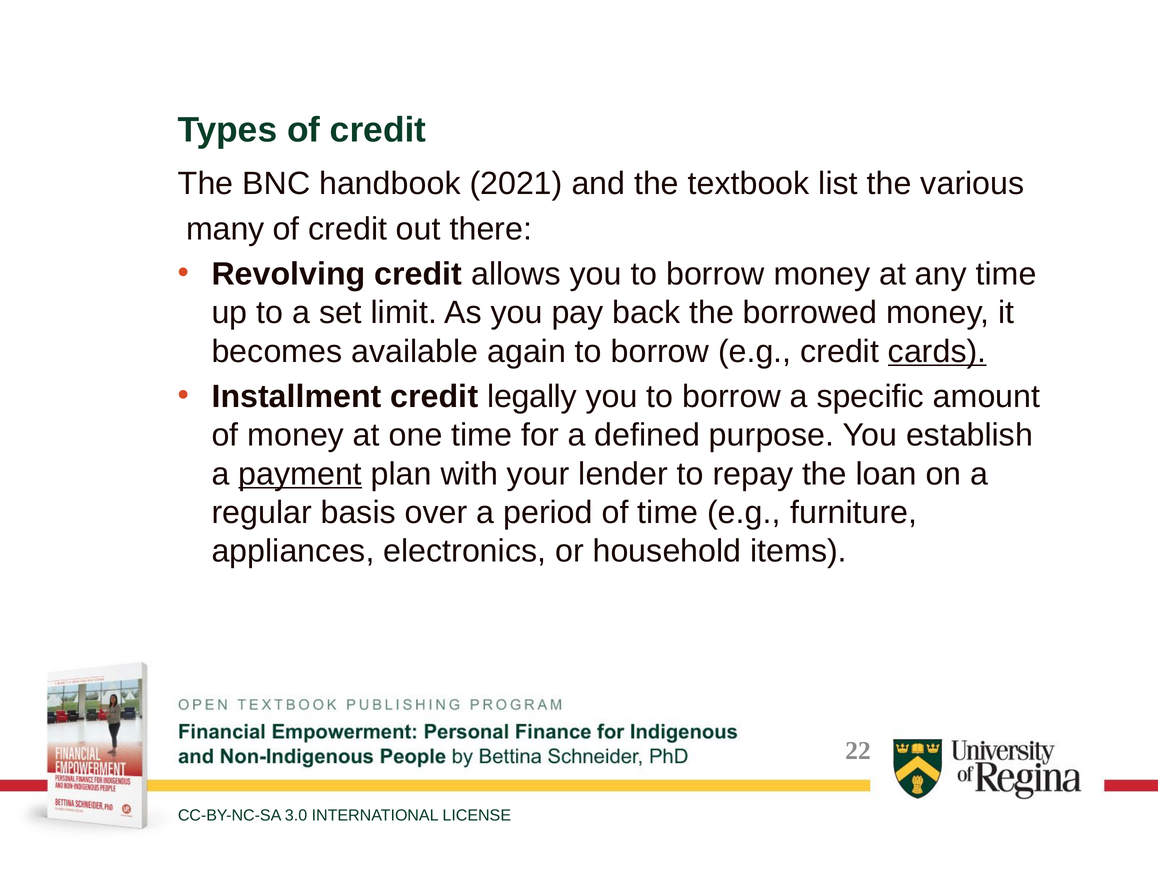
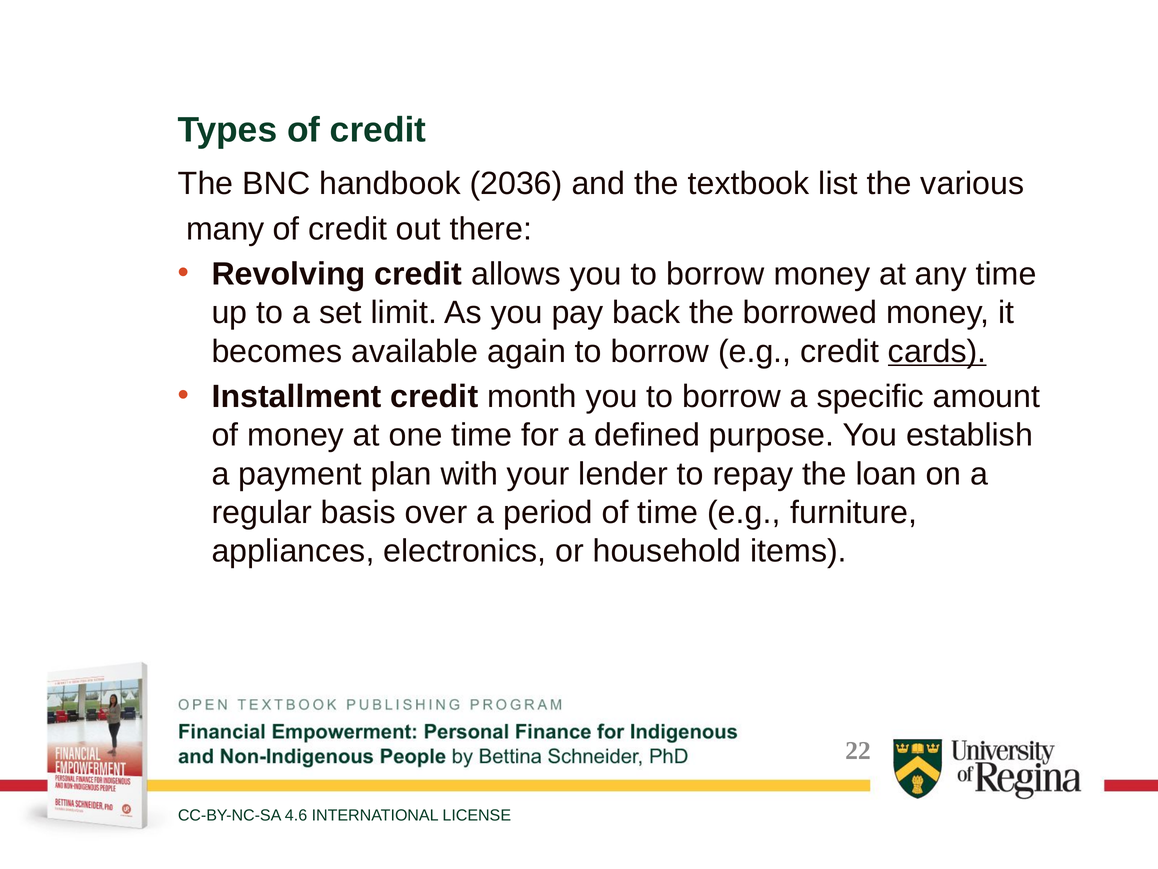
2021: 2021 -> 2036
legally: legally -> month
payment underline: present -> none
3.0: 3.0 -> 4.6
